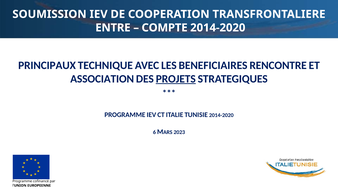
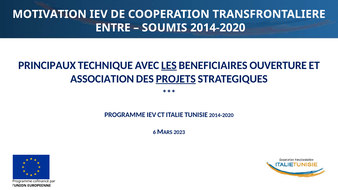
SOUMISSION: SOUMISSION -> MOTIVATION
COMPTE: COMPTE -> SOUMIS
LES underline: none -> present
RENCONTRE: RENCONTRE -> OUVERTURE
